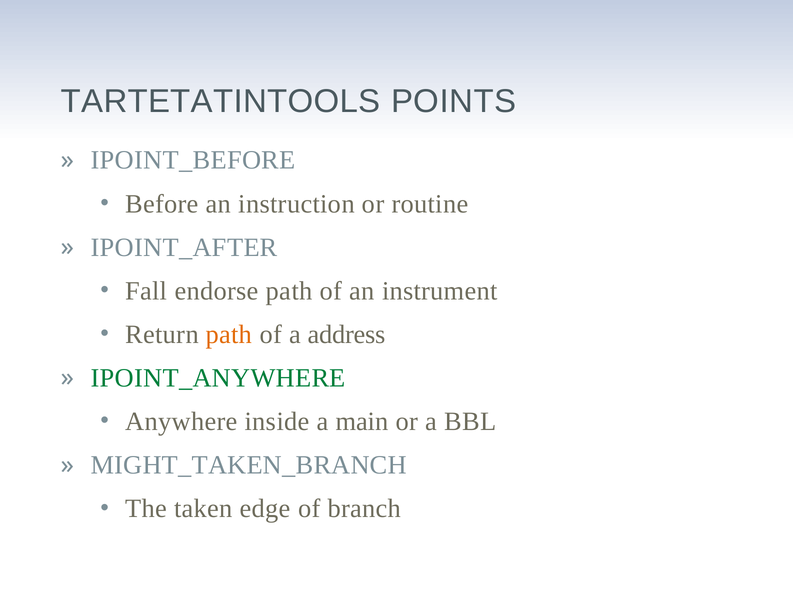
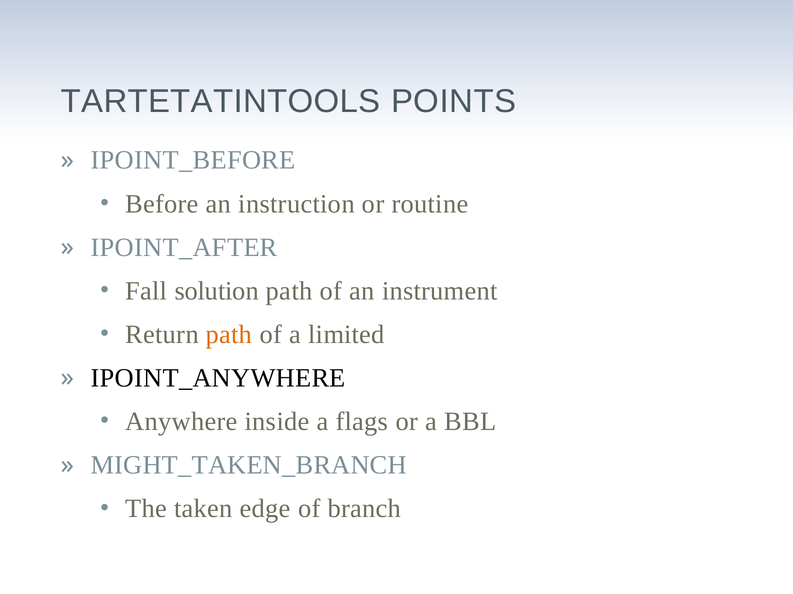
endorse: endorse -> solution
address: address -> limited
IPOINT_ANYWHERE colour: green -> black
main: main -> flags
